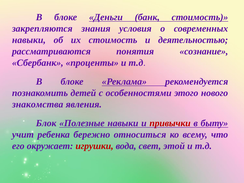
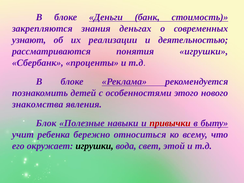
условия: условия -> деньгах
навыки at (29, 40): навыки -> узнают
их стоимость: стоимость -> реализации
понятия сознание: сознание -> игрушки
игрушки at (94, 146) colour: red -> black
